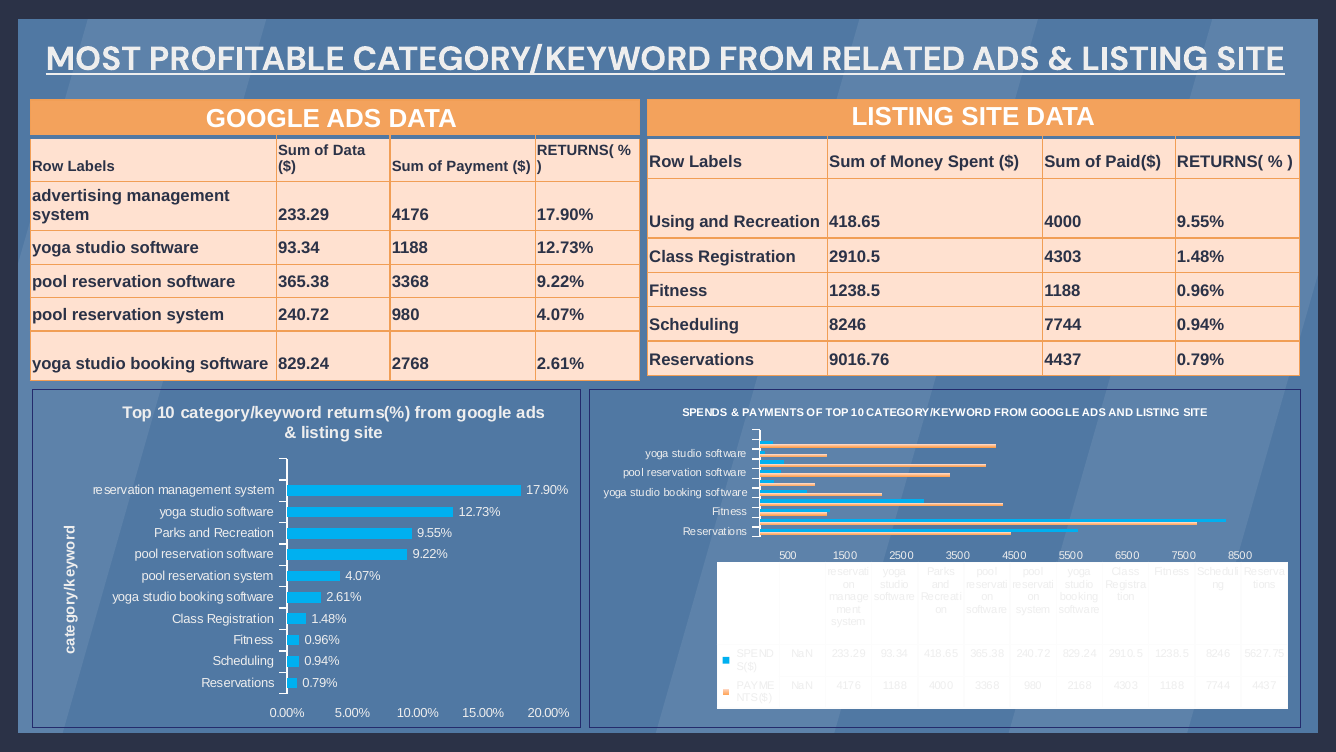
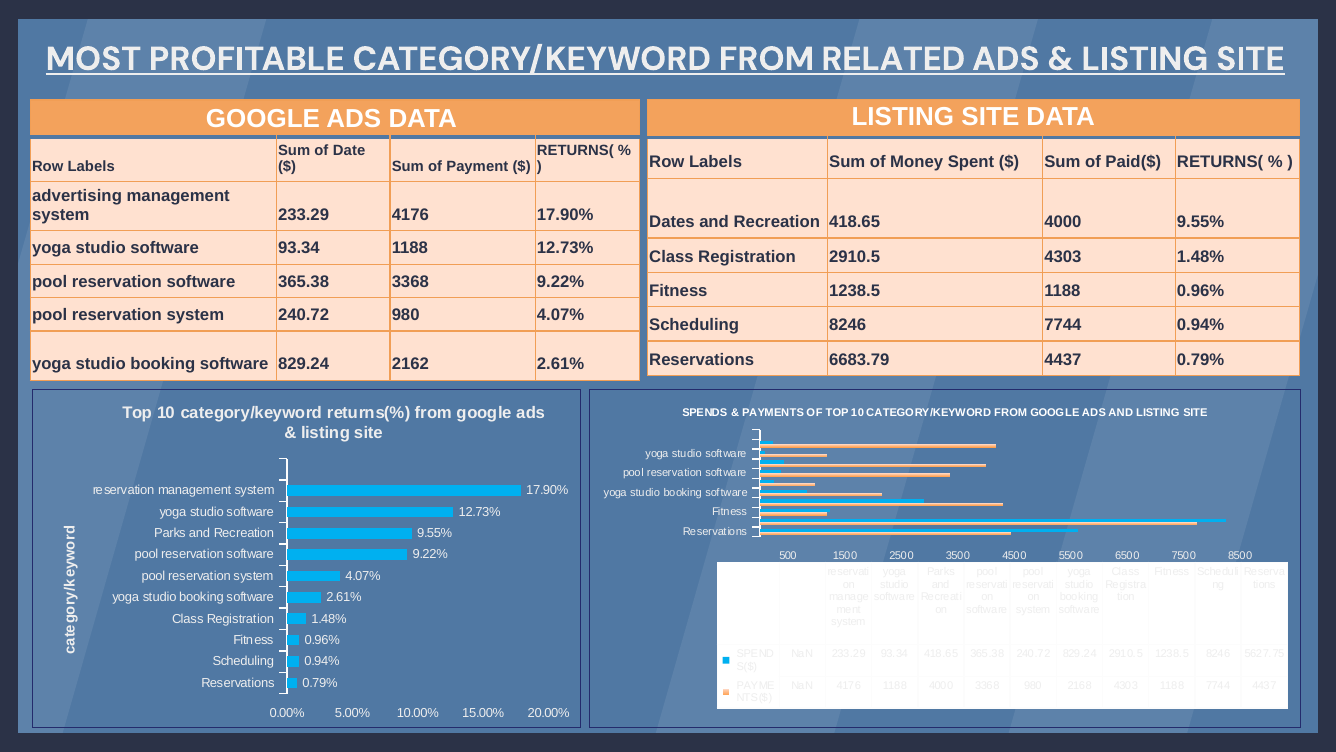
of Data: Data -> Date
Using: Using -> Dates
9016.76: 9016.76 -> 6683.79
2768: 2768 -> 2162
